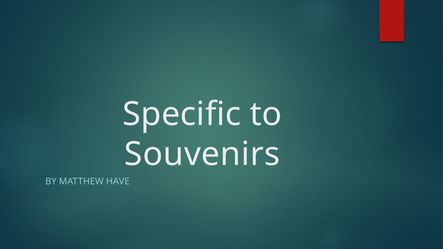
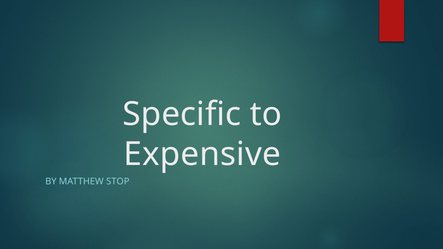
Souvenirs: Souvenirs -> Expensive
HAVE: HAVE -> STOP
